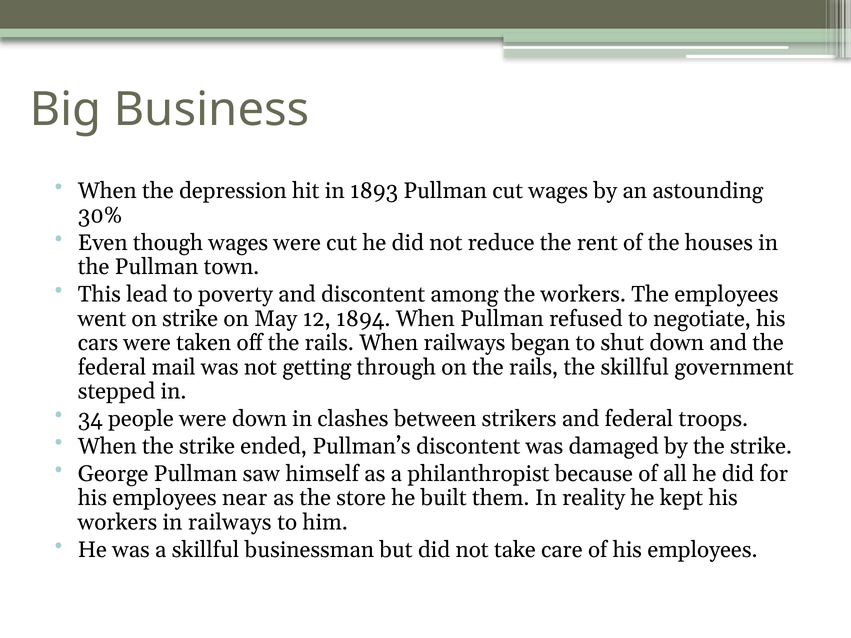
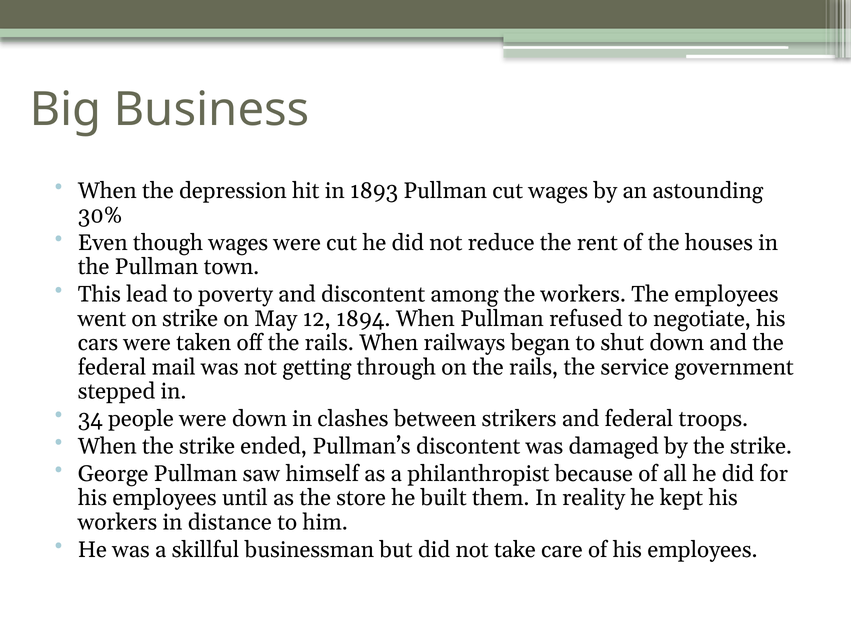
the skillful: skillful -> service
near: near -> until
in railways: railways -> distance
